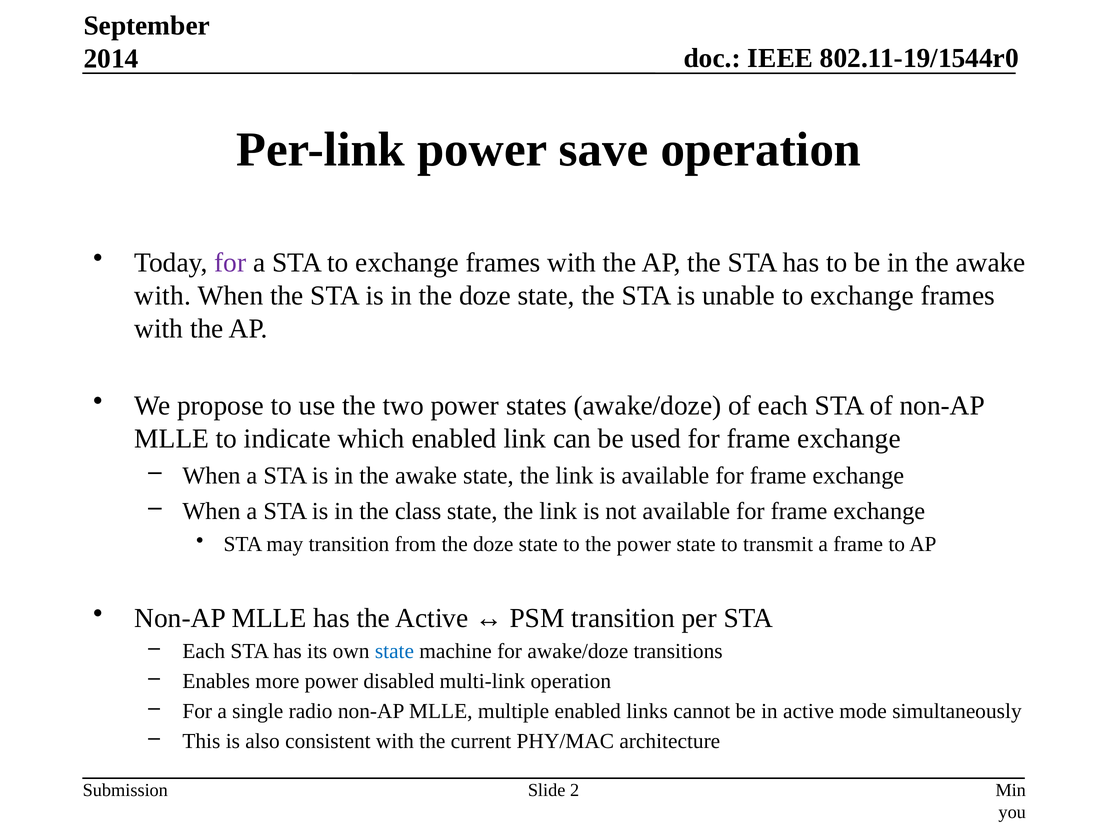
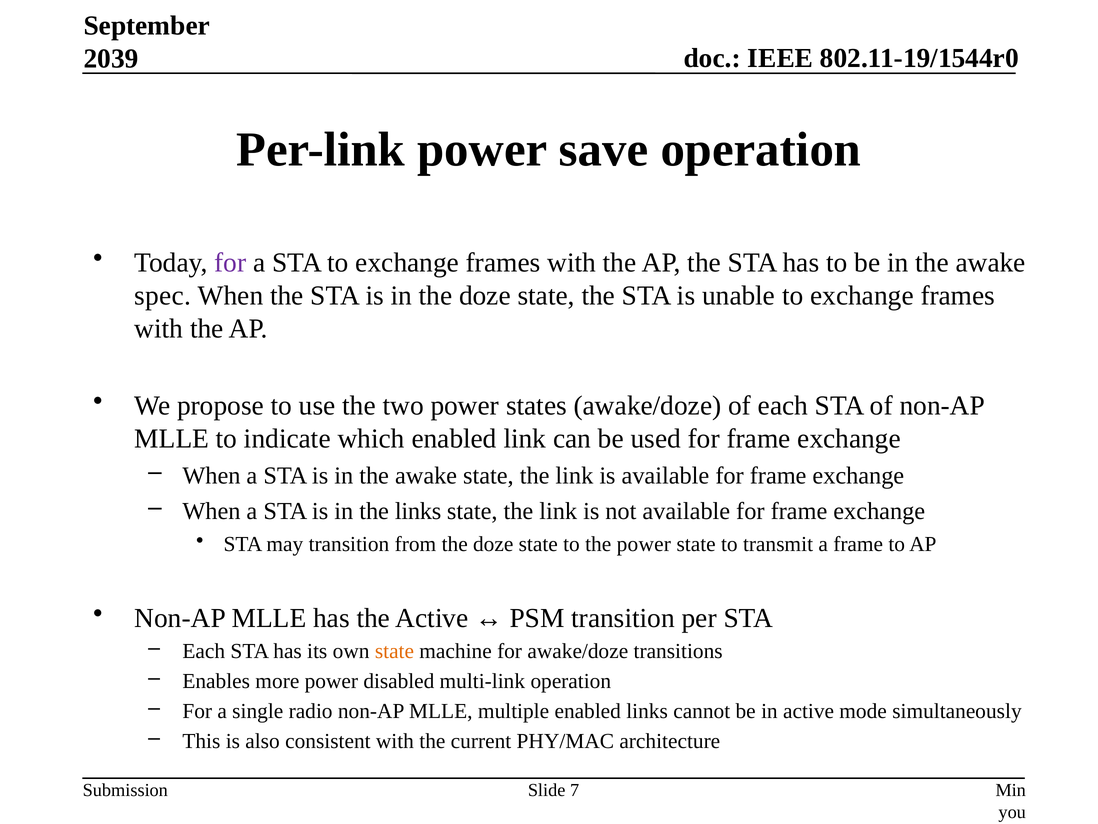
2014: 2014 -> 2039
with at (163, 296): with -> spec
the class: class -> links
state at (394, 651) colour: blue -> orange
2: 2 -> 7
